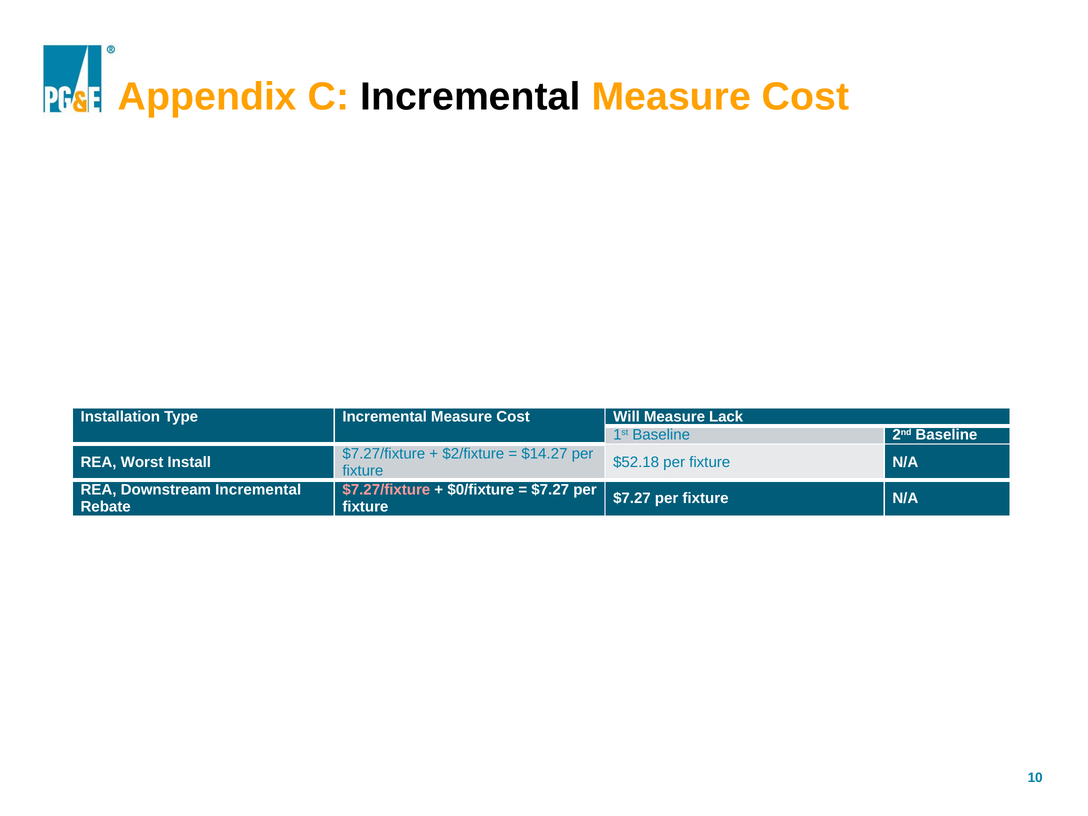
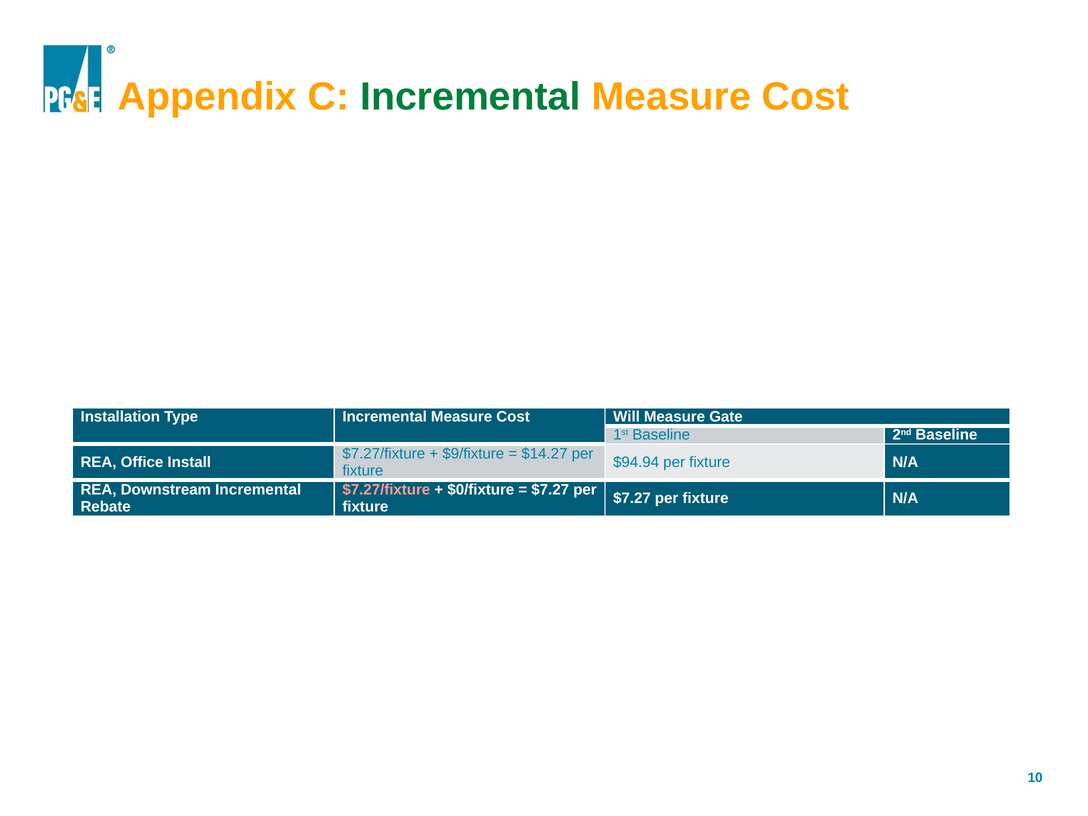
Incremental at (470, 97) colour: black -> green
Lack: Lack -> Gate
$2/fixture: $2/fixture -> $9/fixture
Worst: Worst -> Office
$52.18: $52.18 -> $94.94
